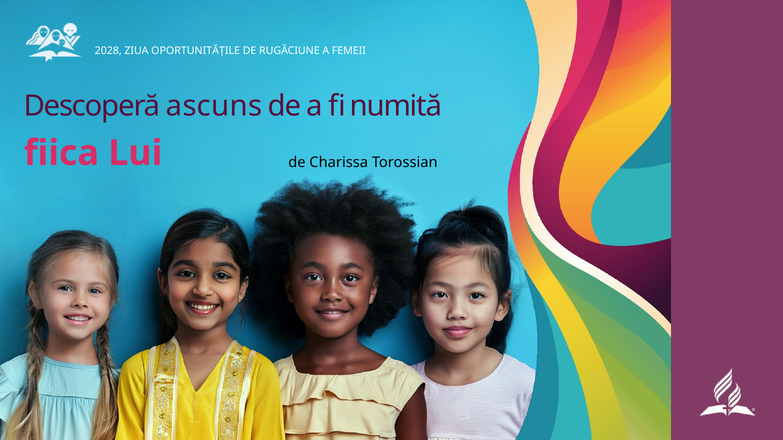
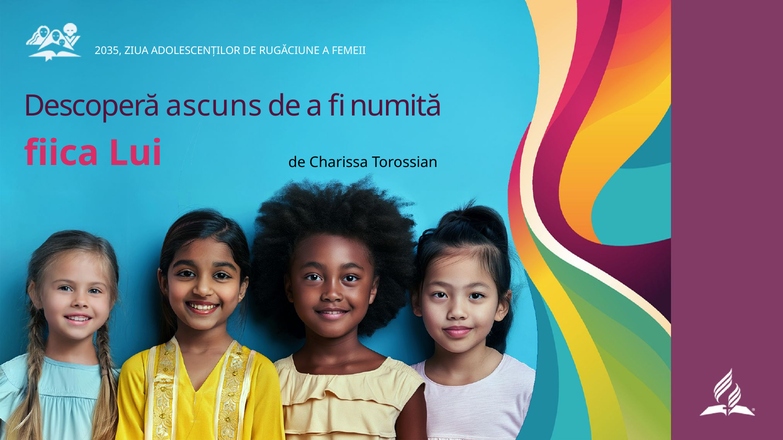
2028: 2028 -> 2035
OPORTUNITĂȚILE: OPORTUNITĂȚILE -> ADOLESCENȚILOR
